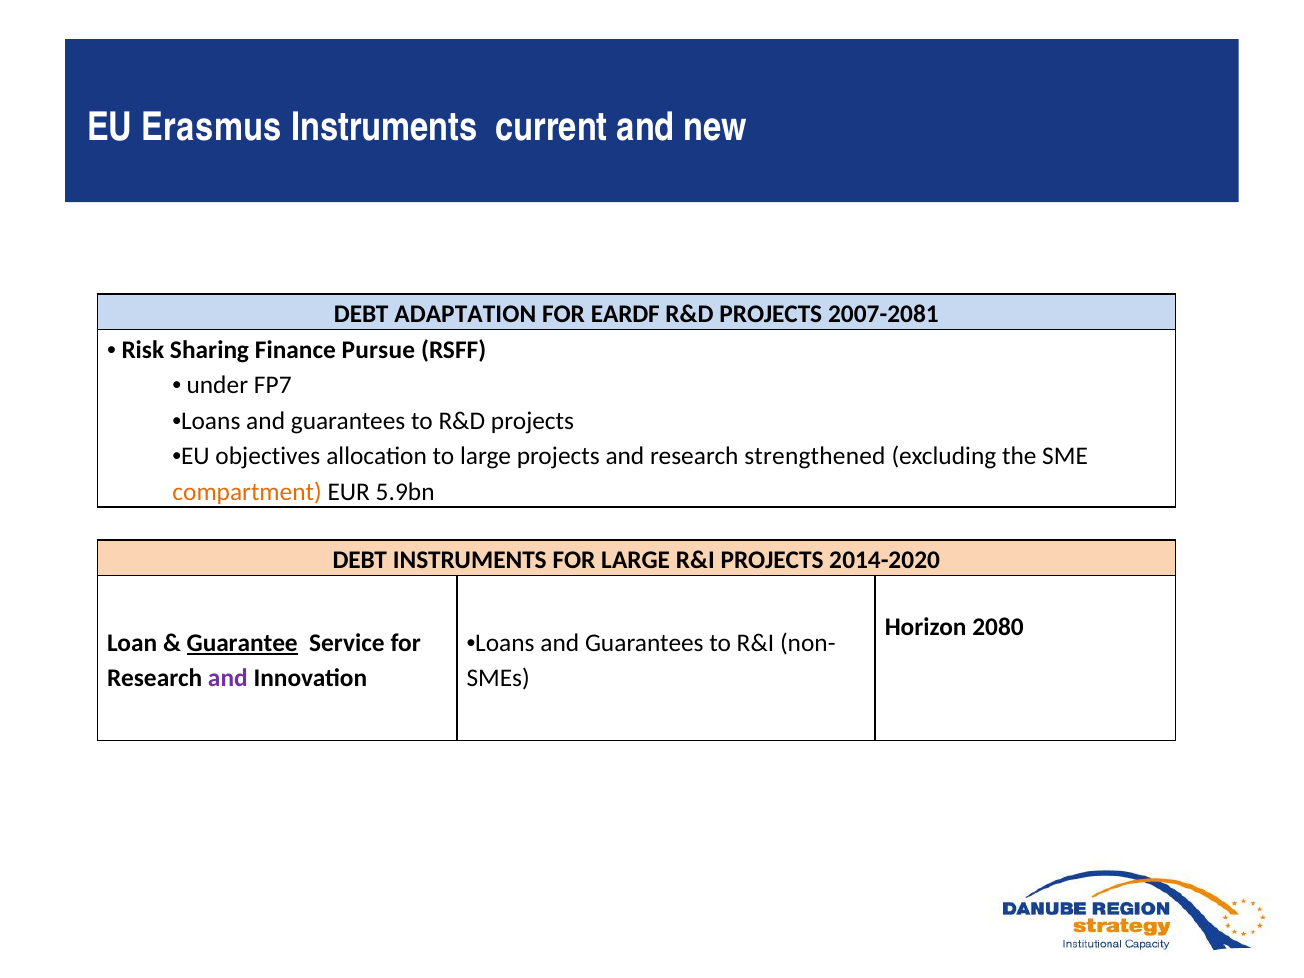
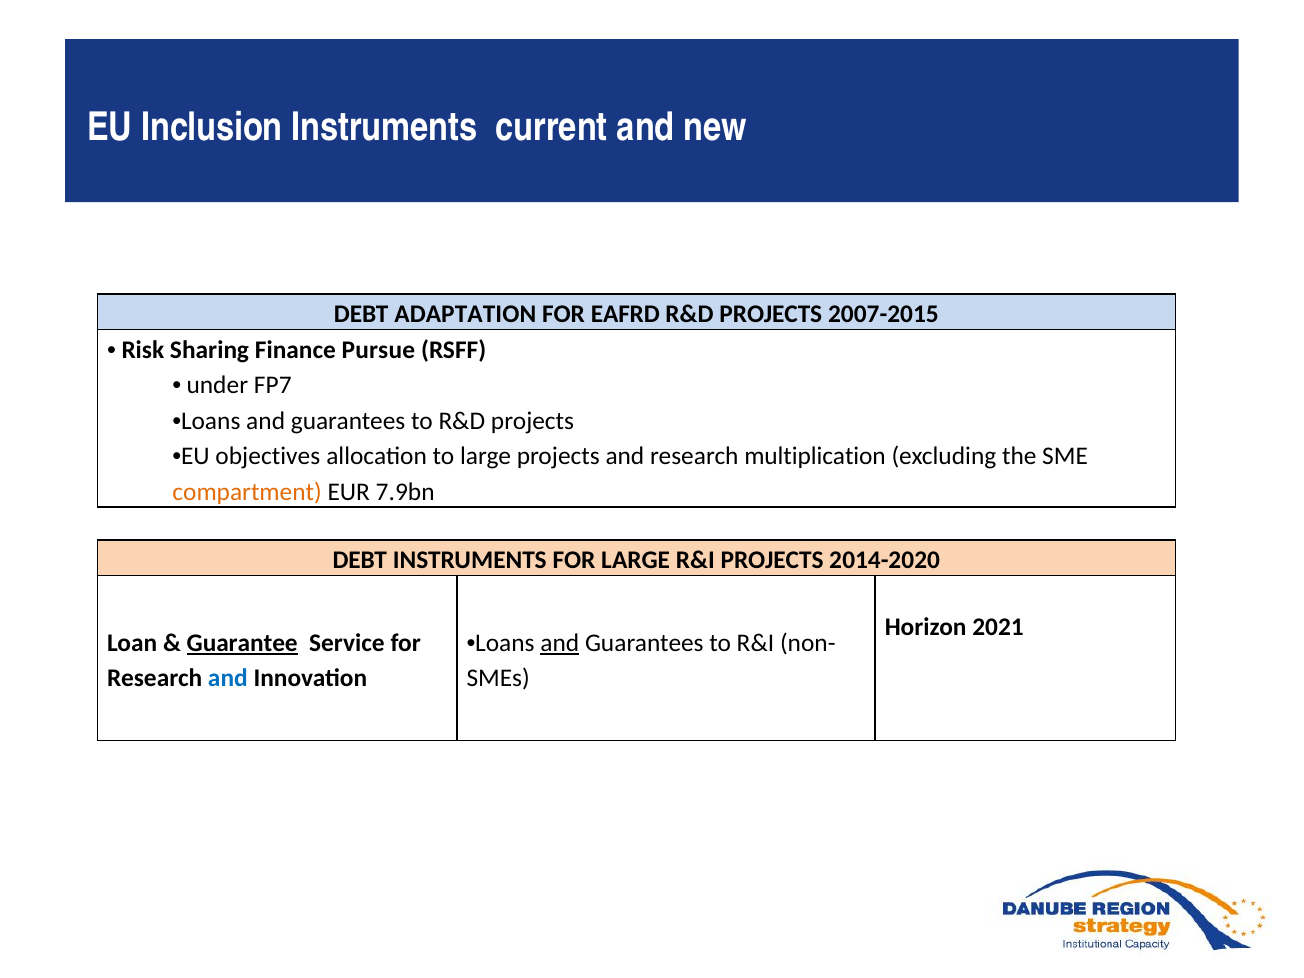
Erasmus: Erasmus -> Inclusion
EARDF: EARDF -> EAFRD
2007-2081: 2007-2081 -> 2007-2015
strengthened: strengthened -> multiplication
5.9bn: 5.9bn -> 7.9bn
2080: 2080 -> 2021
and at (560, 643) underline: none -> present
and at (228, 678) colour: purple -> blue
